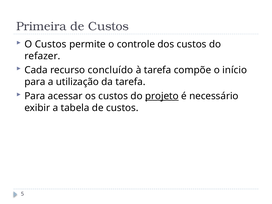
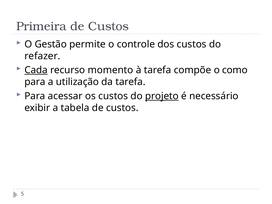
O Custos: Custos -> Gestão
Cada underline: none -> present
concluído: concluído -> momento
início: início -> como
